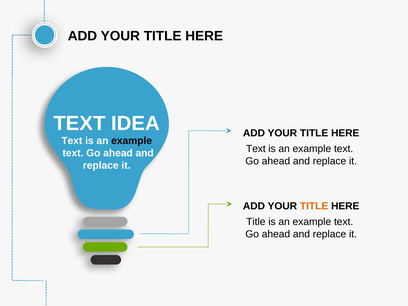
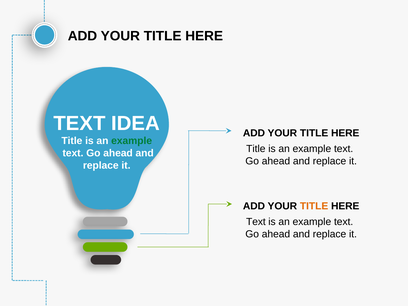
Text at (72, 141): Text -> Title
example at (132, 141) colour: black -> green
Text at (256, 149): Text -> Title
Title at (256, 222): Title -> Text
